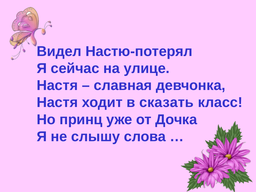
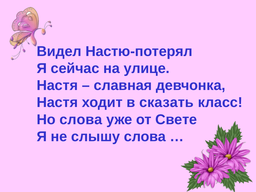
Но принц: принц -> слова
Дочка: Дочка -> Свете
